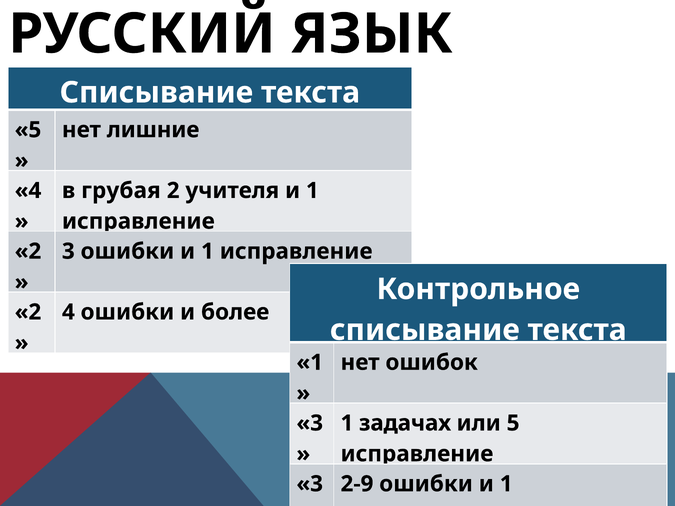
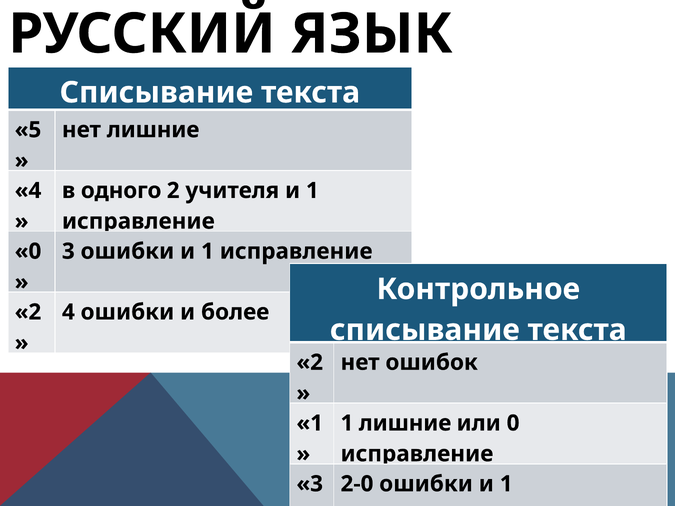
грубая: грубая -> одного
2 at (28, 251): 2 -> 0
1 at (310, 363): 1 -> 2
3 at (310, 423): 3 -> 1
1 задачах: задачах -> лишние
или 5: 5 -> 0
2-9: 2-9 -> 2-0
